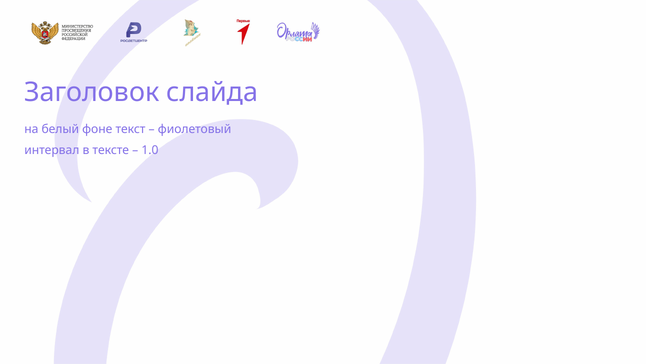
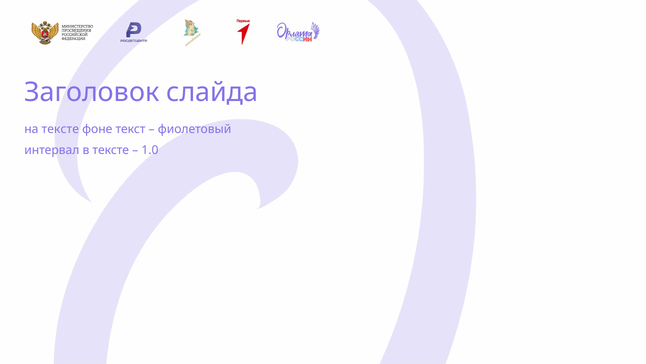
на белый: белый -> тексте
